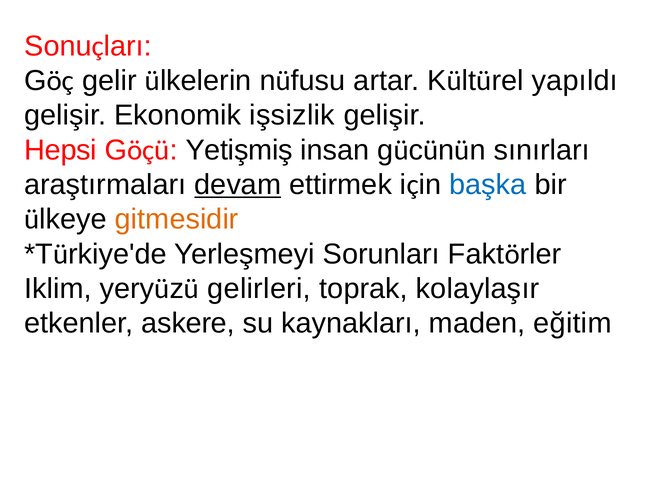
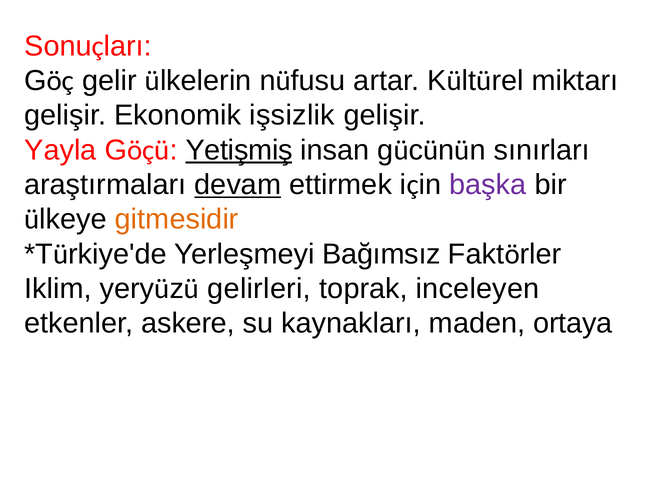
yapıldı: yapıldı -> miktarı
Hepsi: Hepsi -> Yayla
Yetişmiş underline: none -> present
başka colour: blue -> purple
Sorunları: Sorunları -> Bağımsız
kolaylaşır: kolaylaşır -> inceleyen
eğitim: eğitim -> ortaya
